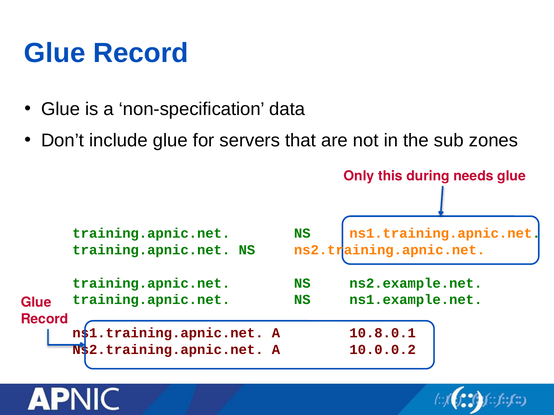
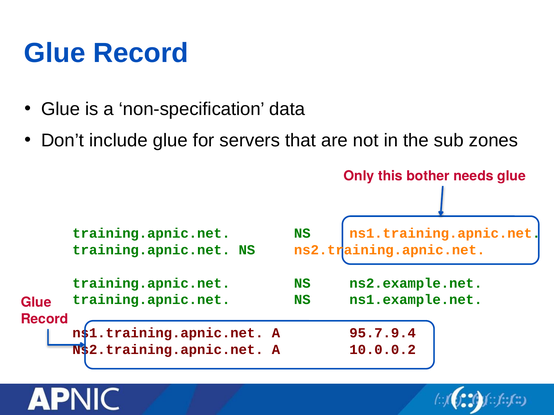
during: during -> bother
10.8.0.1: 10.8.0.1 -> 95.7.9.4
